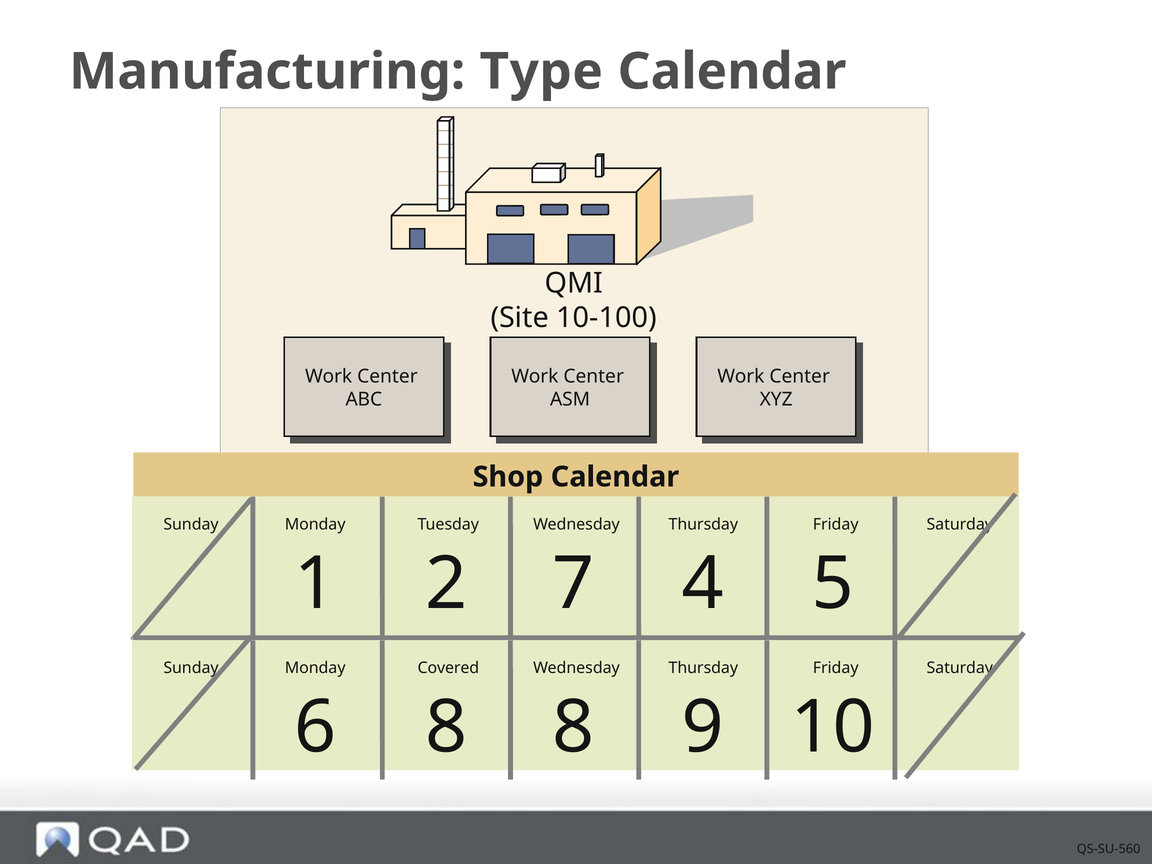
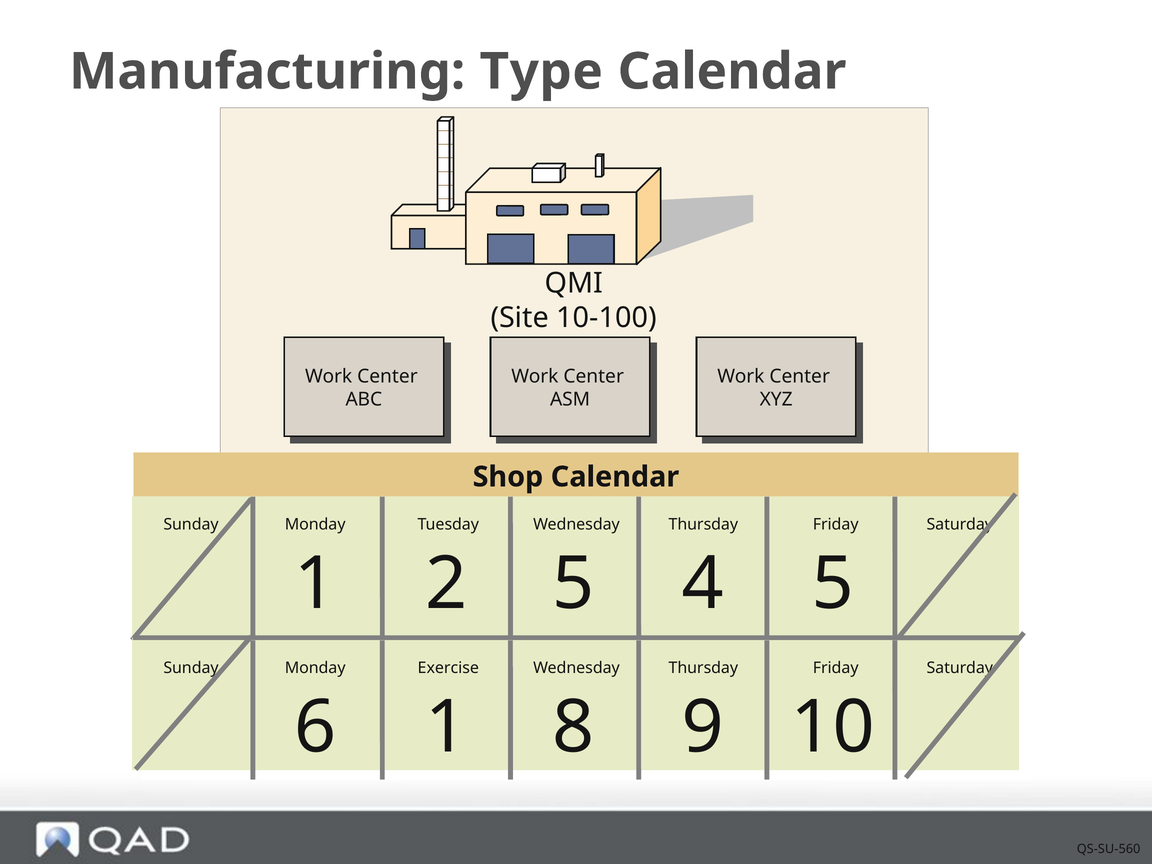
2 7: 7 -> 5
Covered: Covered -> Exercise
6 8: 8 -> 1
